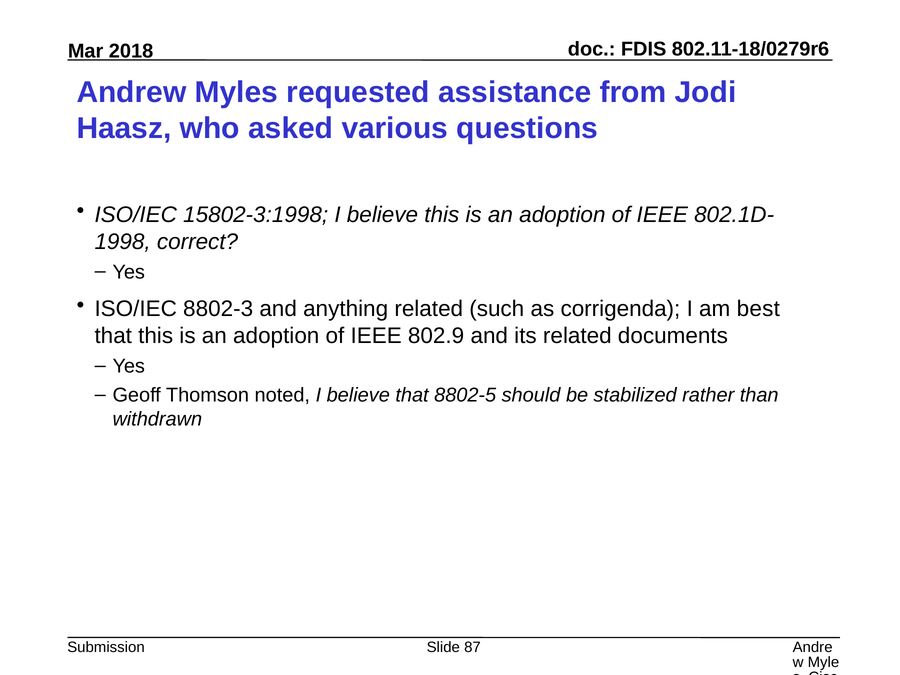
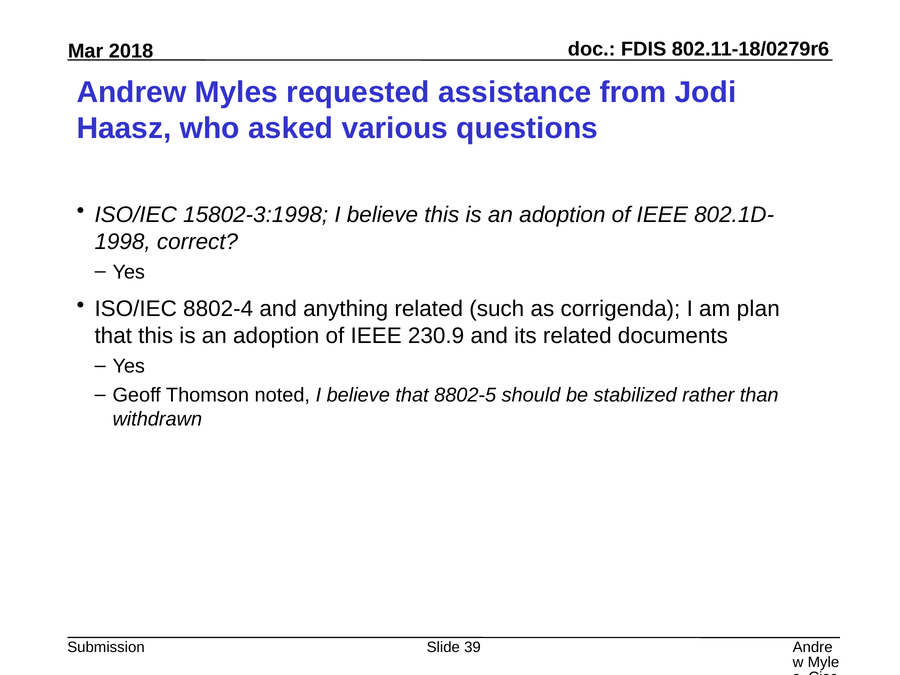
8802-3: 8802-3 -> 8802-4
best: best -> plan
802.9: 802.9 -> 230.9
87: 87 -> 39
